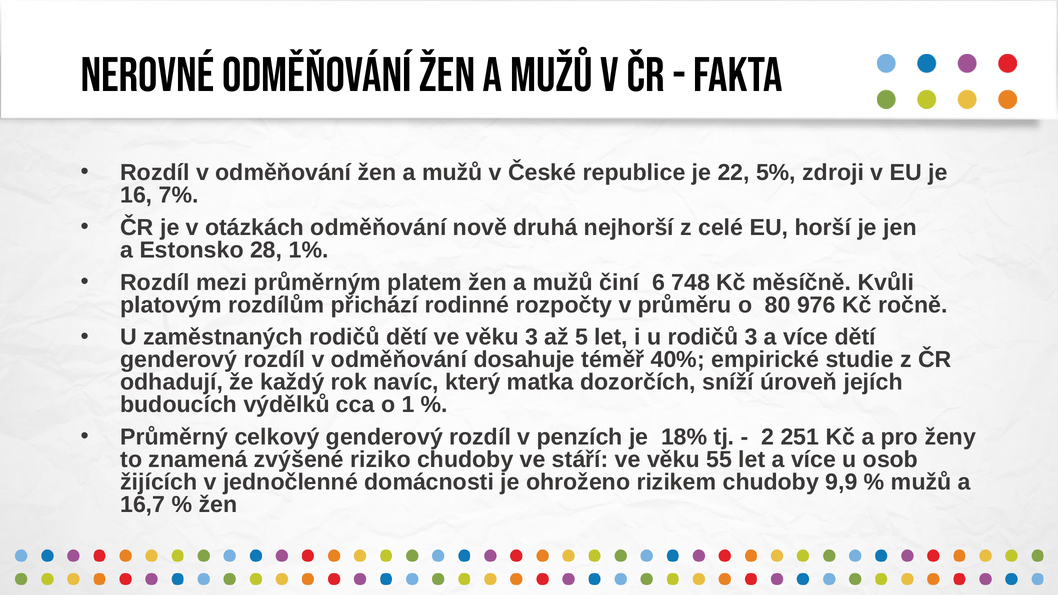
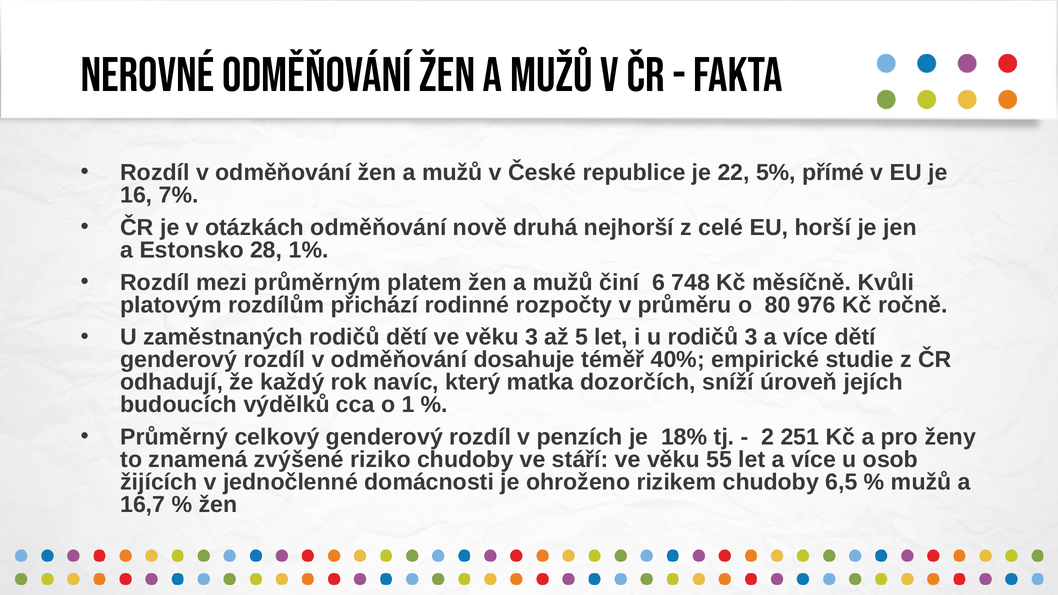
zdroji: zdroji -> přímé
9,9: 9,9 -> 6,5
